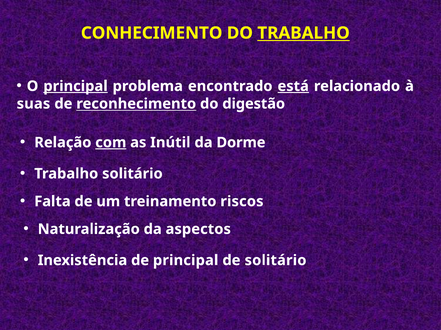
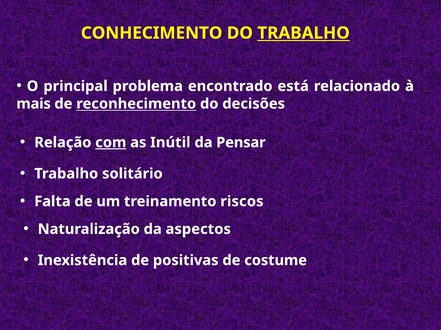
principal at (75, 86) underline: present -> none
está underline: present -> none
suas: suas -> mais
digestão: digestão -> decisões
Dorme: Dorme -> Pensar
de principal: principal -> positivas
de solitário: solitário -> costume
